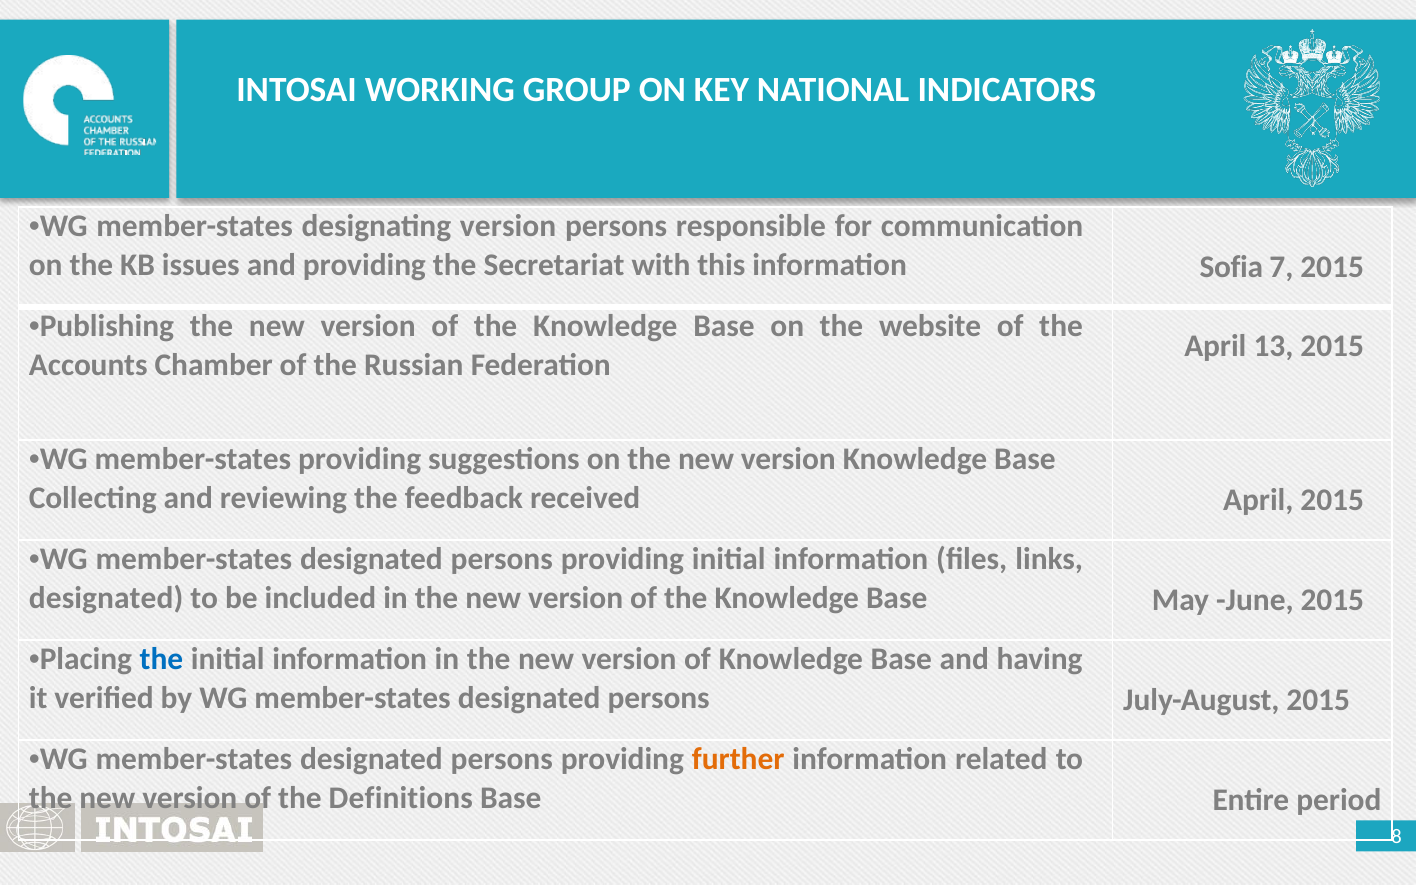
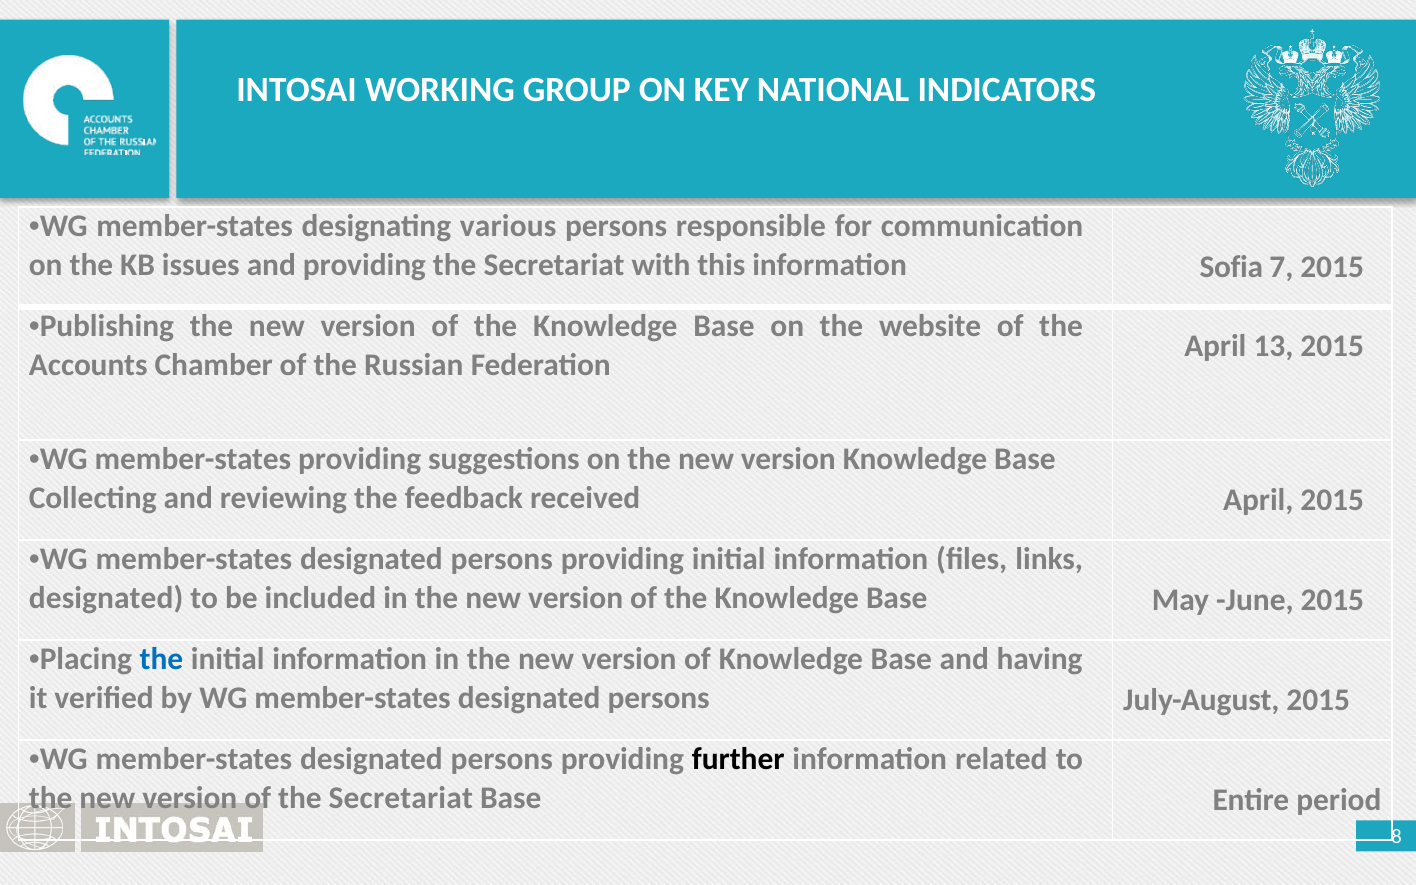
designating version: version -> various
further colour: orange -> black
of the Definitions: Definitions -> Secretariat
